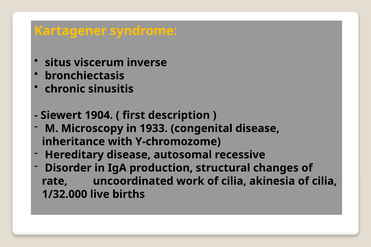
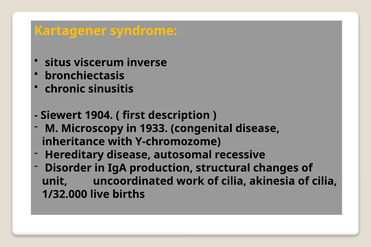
rate: rate -> unit
